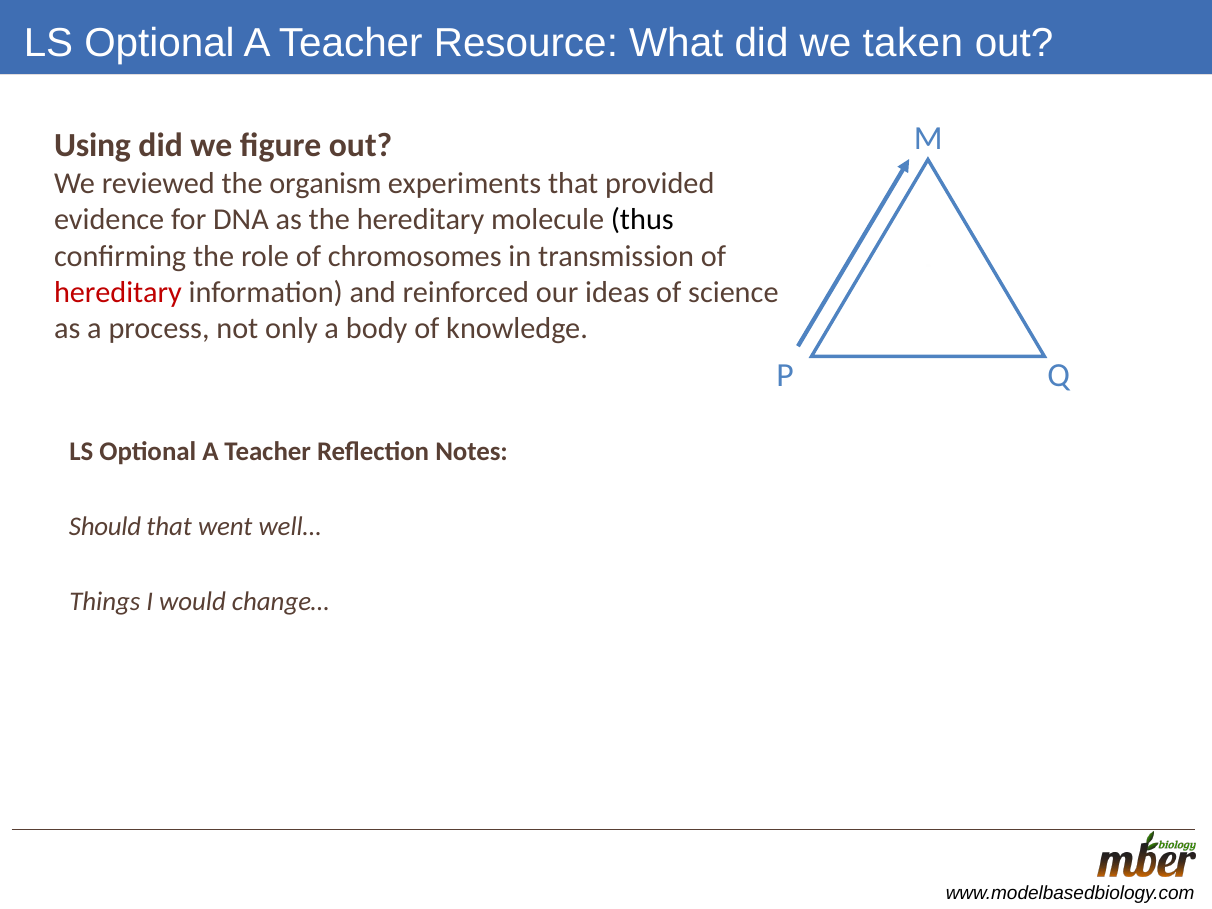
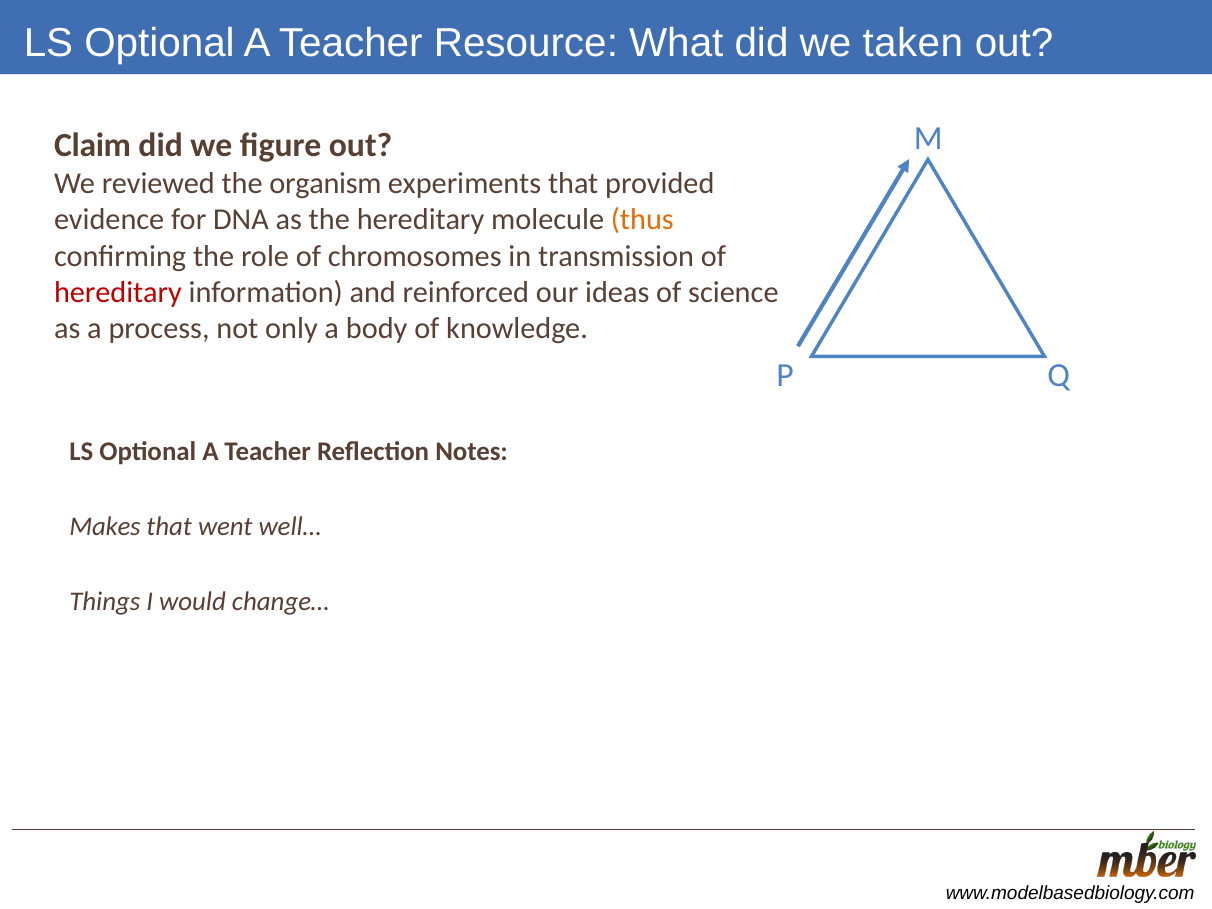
Using: Using -> Claim
thus colour: black -> orange
Should: Should -> Makes
